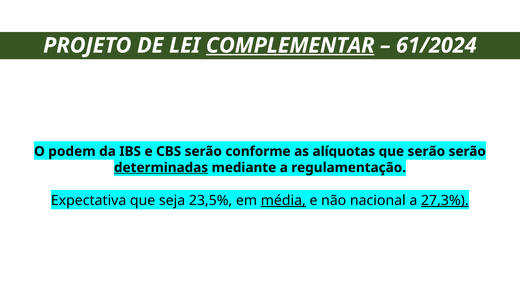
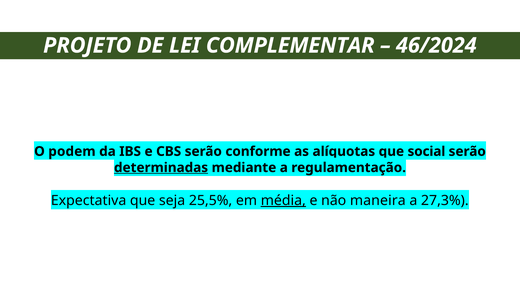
COMPLEMENTAR underline: present -> none
61/2024: 61/2024 -> 46/2024
serão at (426, 152): serão -> social
23,5%: 23,5% -> 25,5%
nacional: nacional -> maneira
27,3% underline: present -> none
